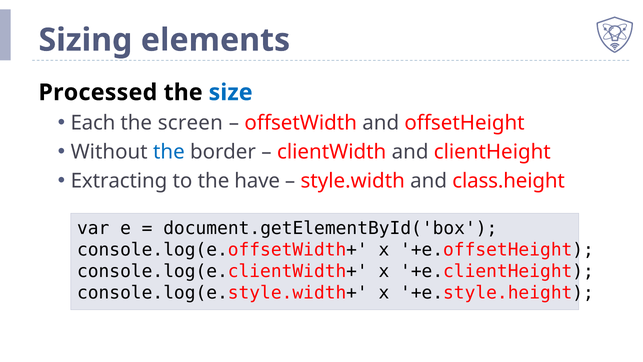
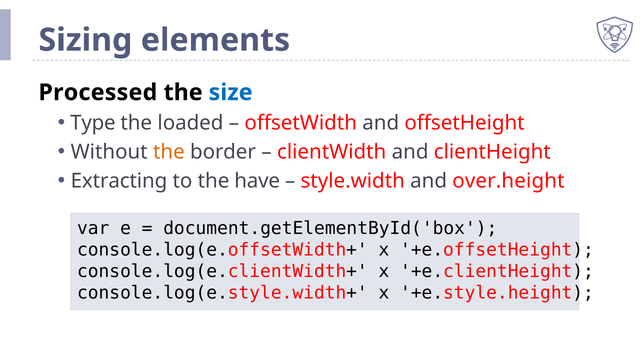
Each: Each -> Type
screen: screen -> loaded
the at (169, 152) colour: blue -> orange
class.height: class.height -> over.height
